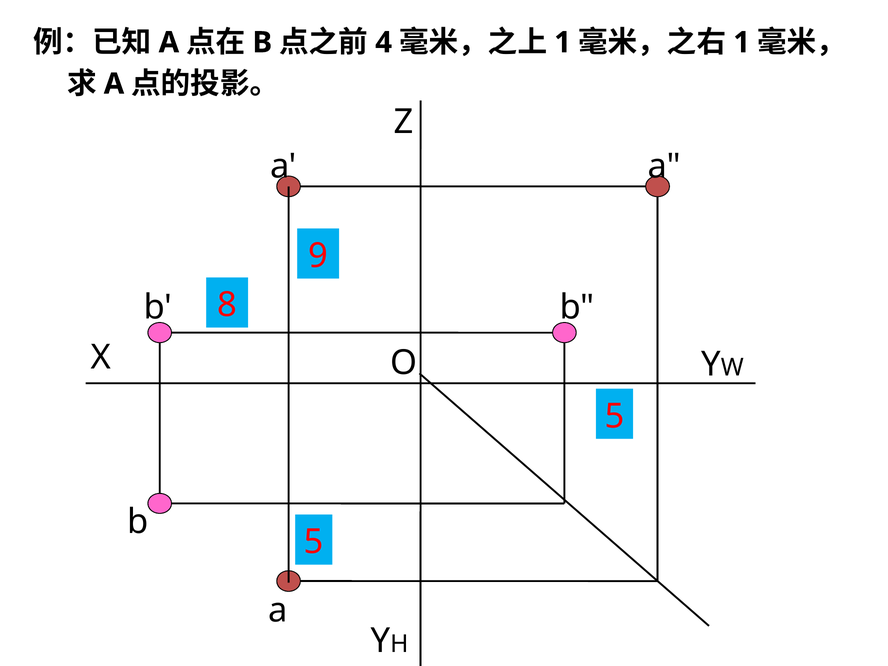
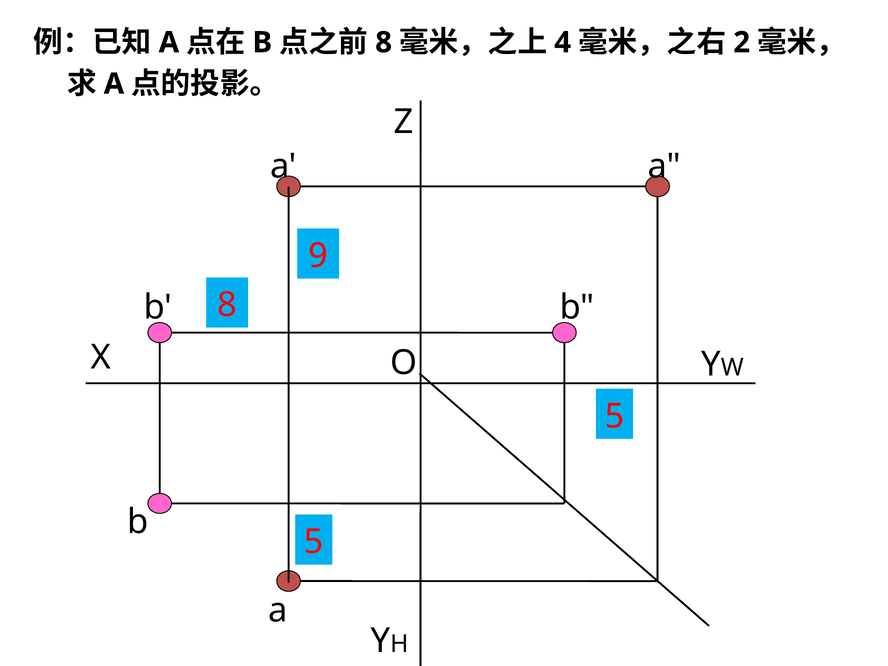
4 at (384, 42): 4 -> 8
1 at (563, 42): 1 -> 4
1 at (742, 42): 1 -> 2
